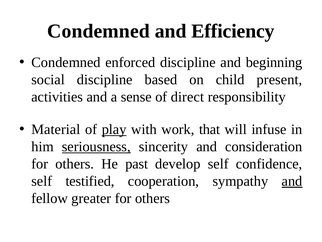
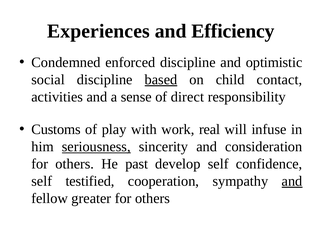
Condemned at (99, 31): Condemned -> Experiences
beginning: beginning -> optimistic
based underline: none -> present
present: present -> contact
Material: Material -> Customs
play underline: present -> none
that: that -> real
